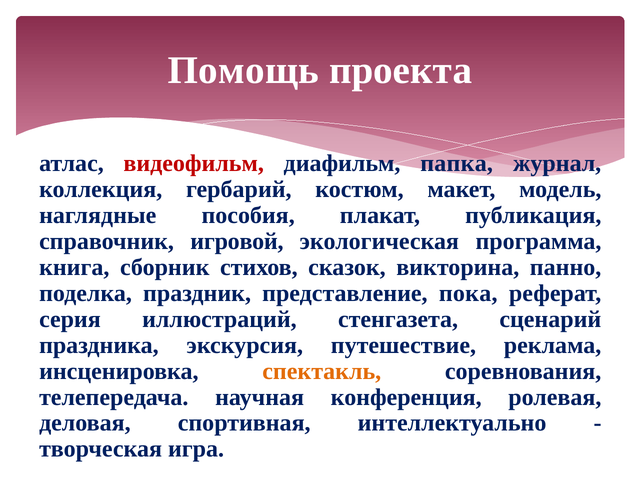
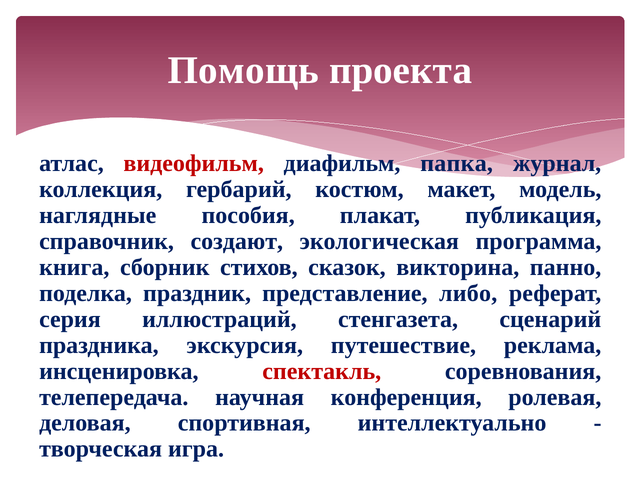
игровой: игровой -> создают
пока: пока -> либо
спектакль colour: orange -> red
